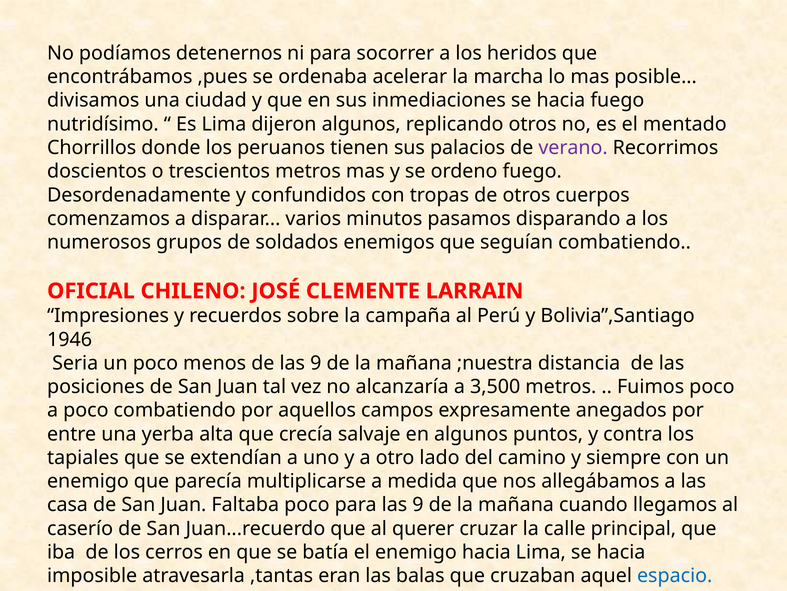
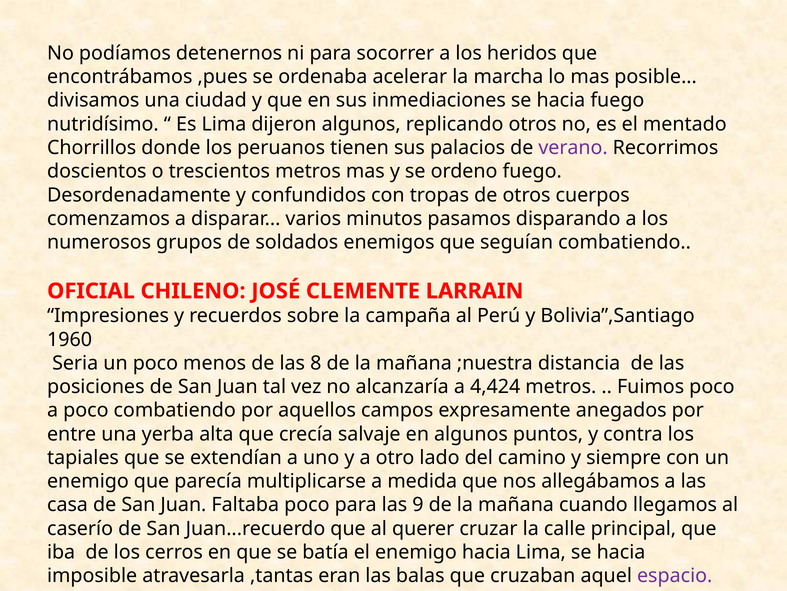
1946: 1946 -> 1960
de las 9: 9 -> 8
3,500: 3,500 -> 4,424
espacio colour: blue -> purple
